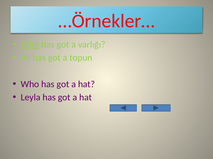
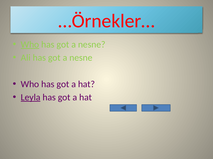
varlığı at (92, 45): varlığı -> nesne
topun at (81, 58): topun -> nesne
Leyla underline: none -> present
